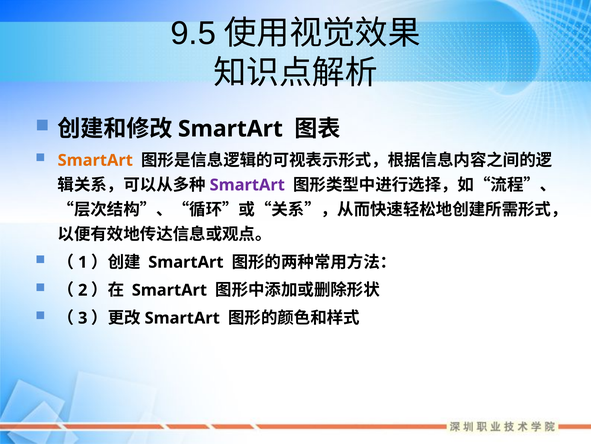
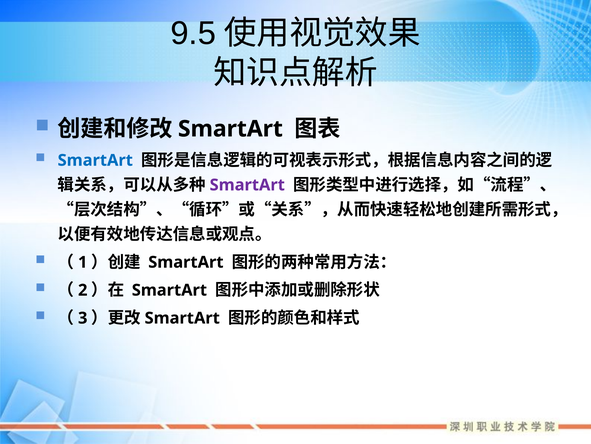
SmartArt at (95, 160) colour: orange -> blue
